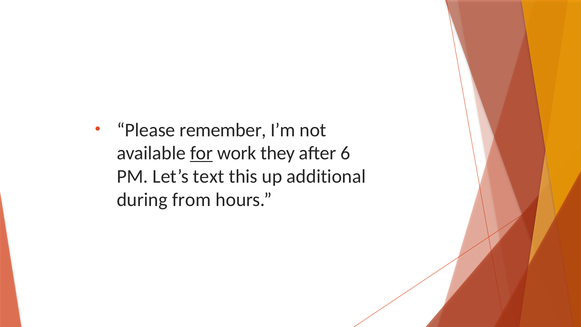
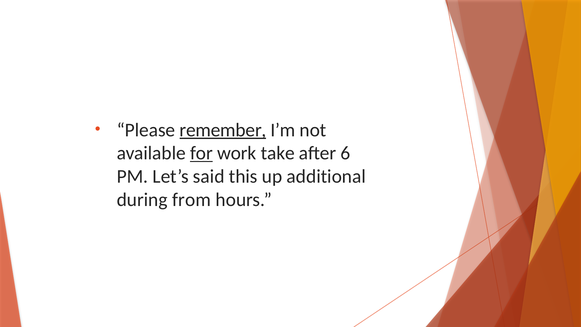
remember underline: none -> present
they: they -> take
text: text -> said
